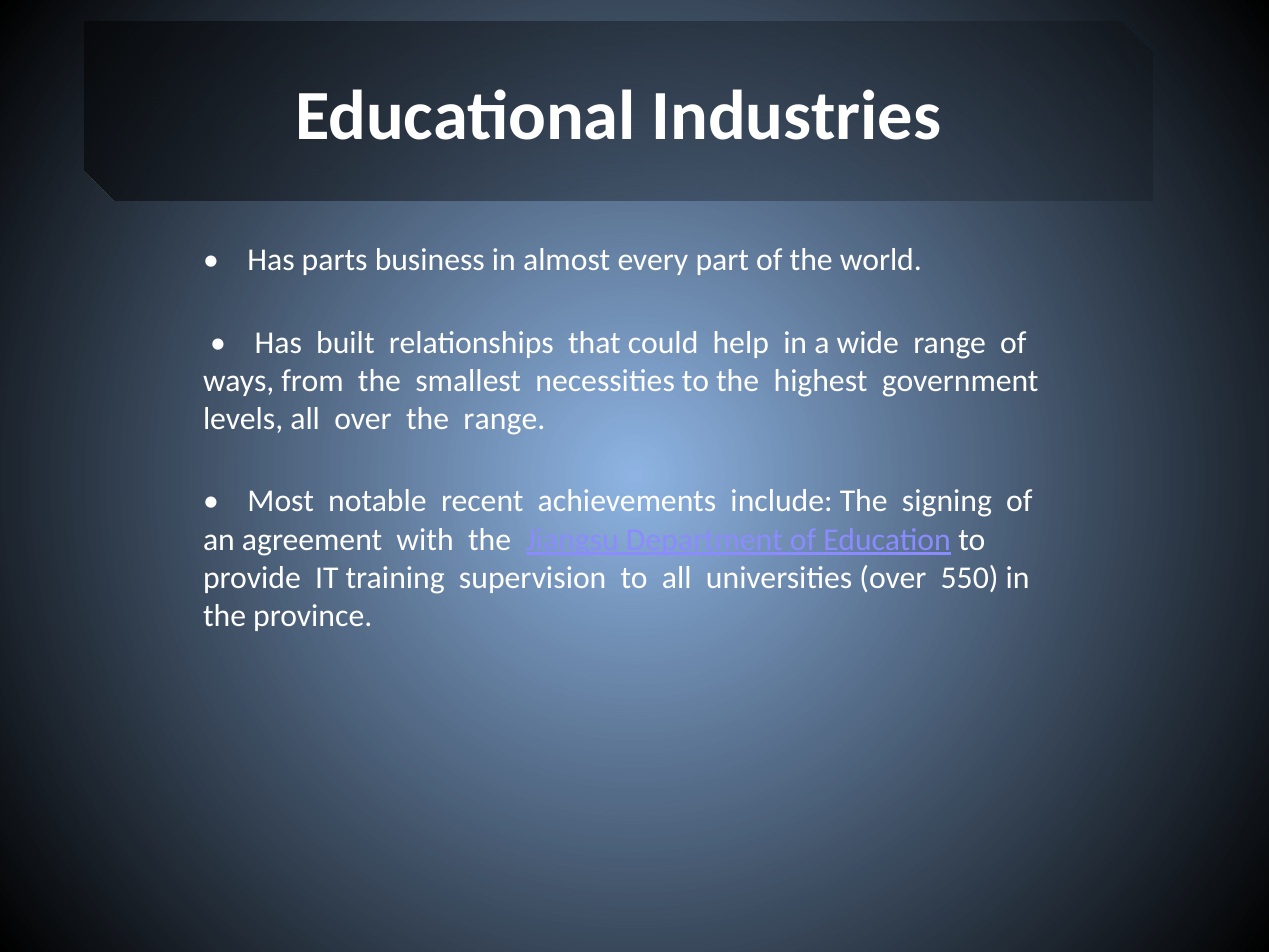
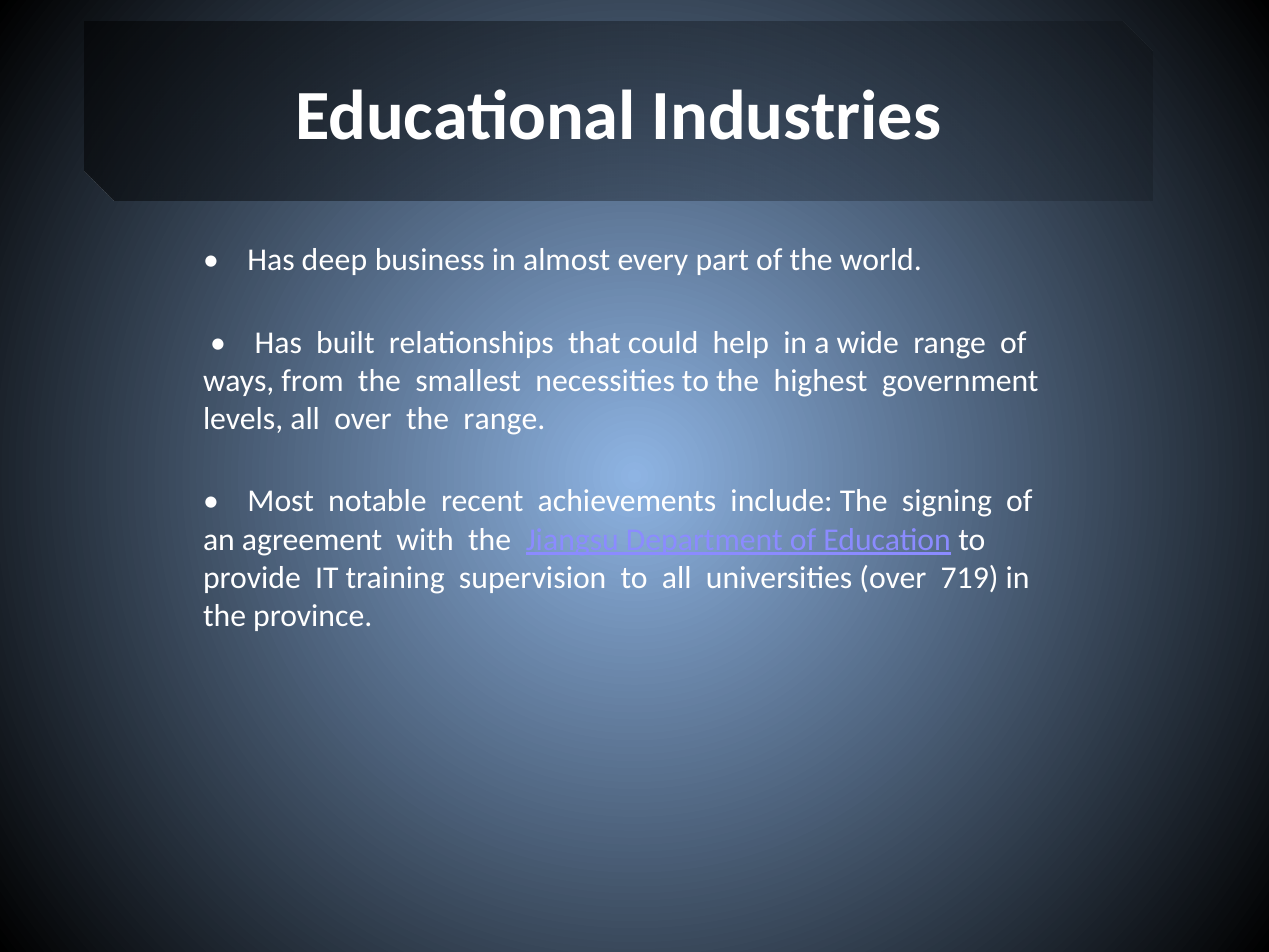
parts: parts -> deep
550: 550 -> 719
